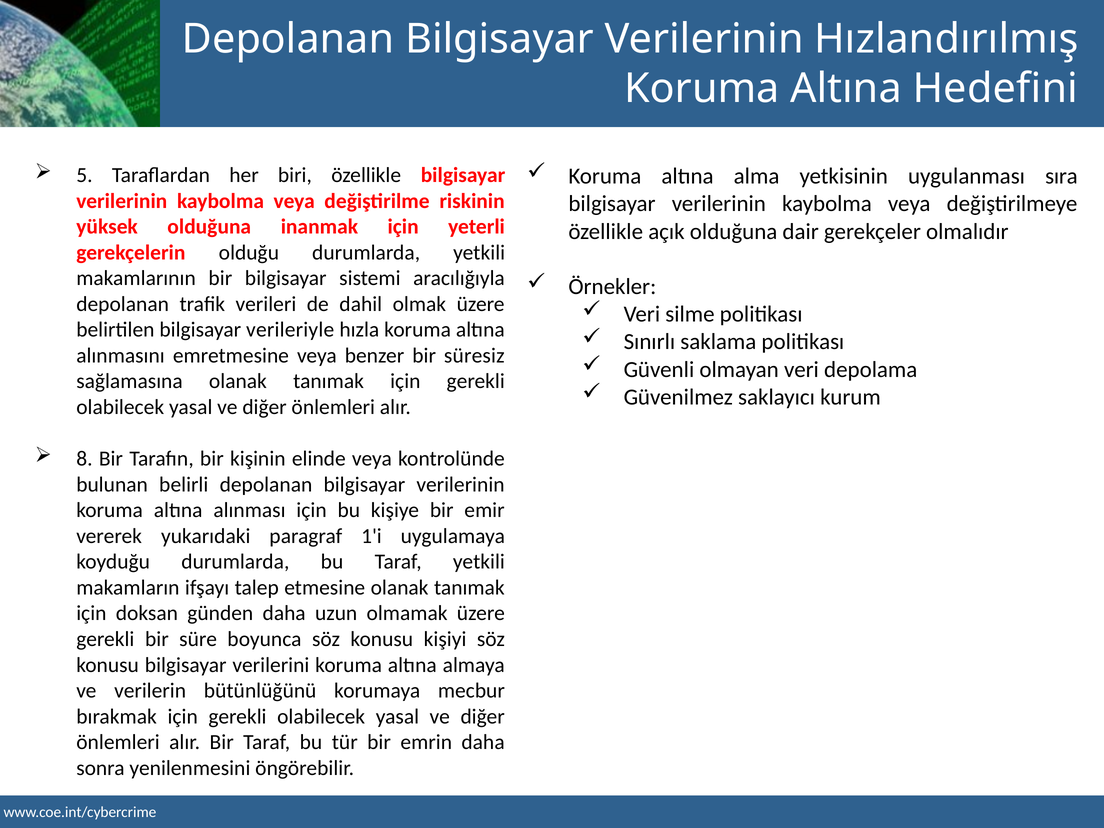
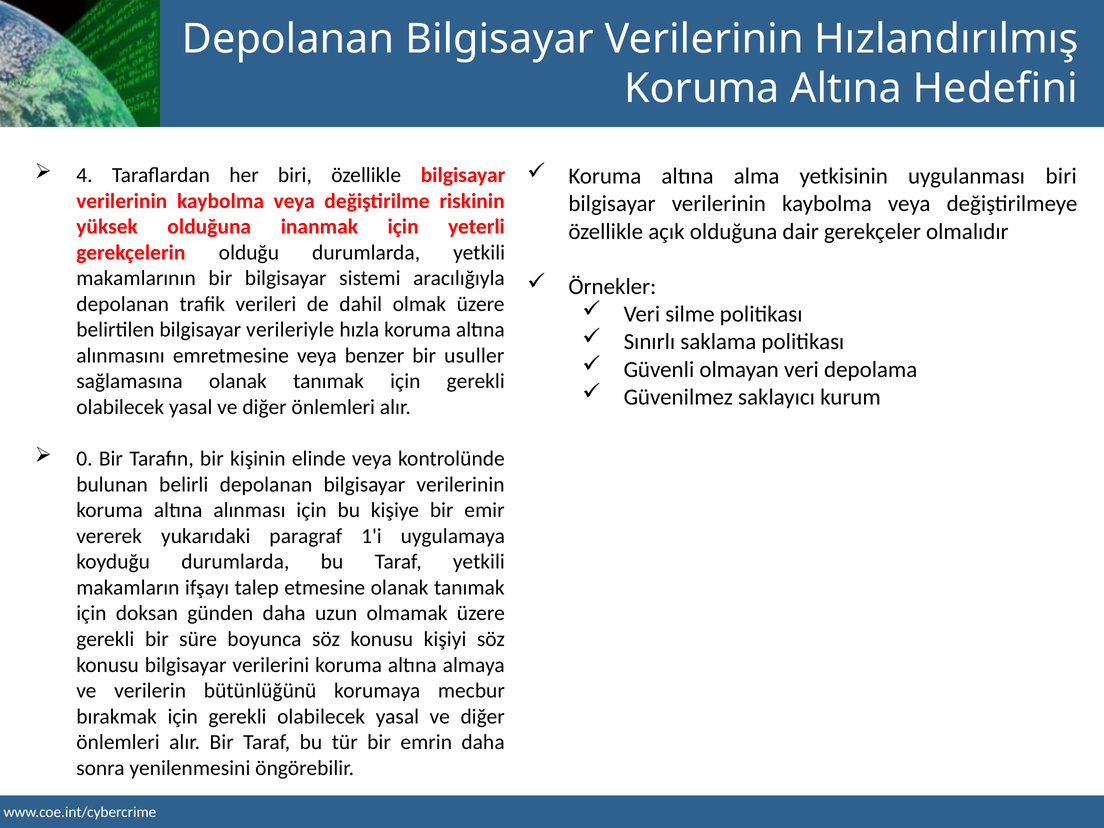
5: 5 -> 4
uygulanması sıra: sıra -> biri
süresiz: süresiz -> usuller
8: 8 -> 0
